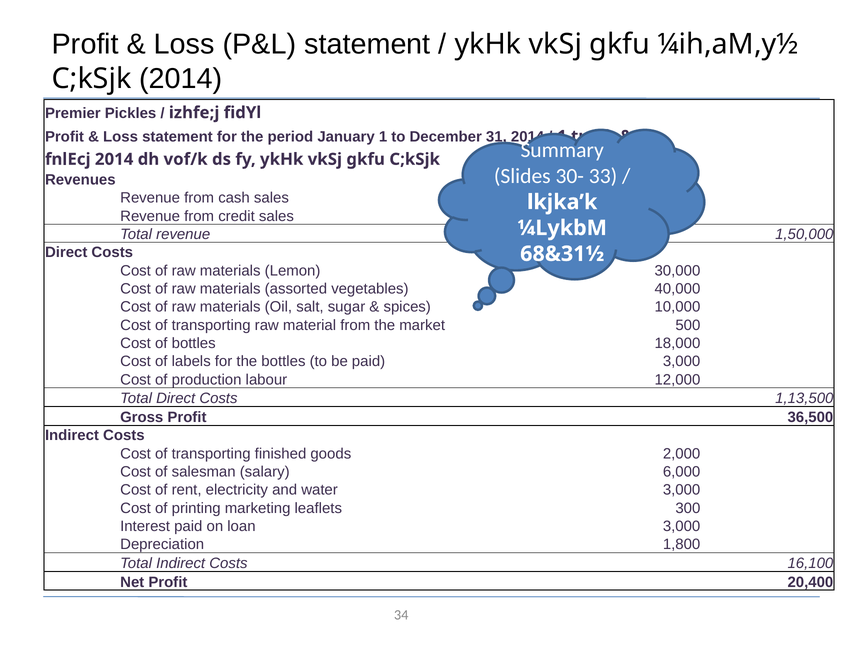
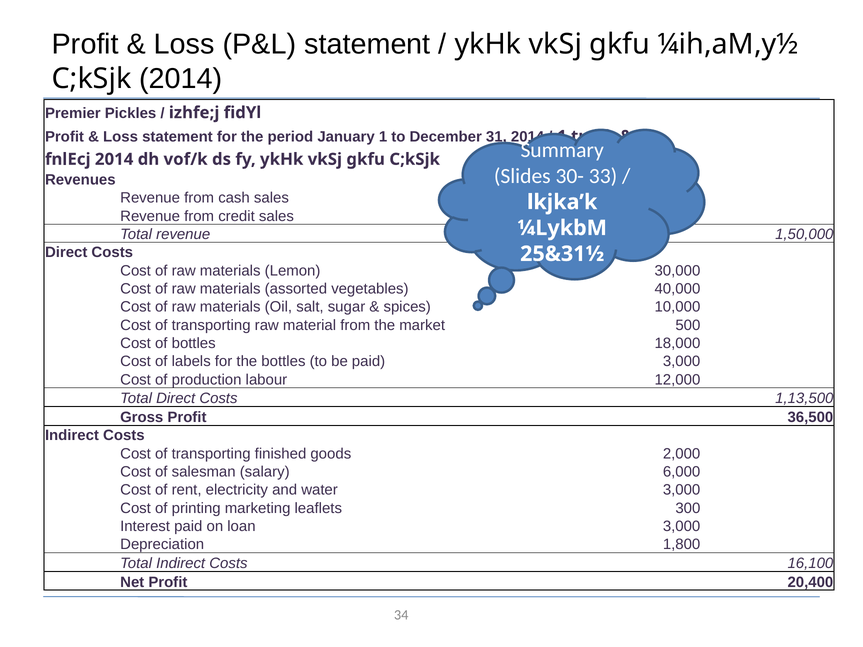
68&31½: 68&31½ -> 25&31½
